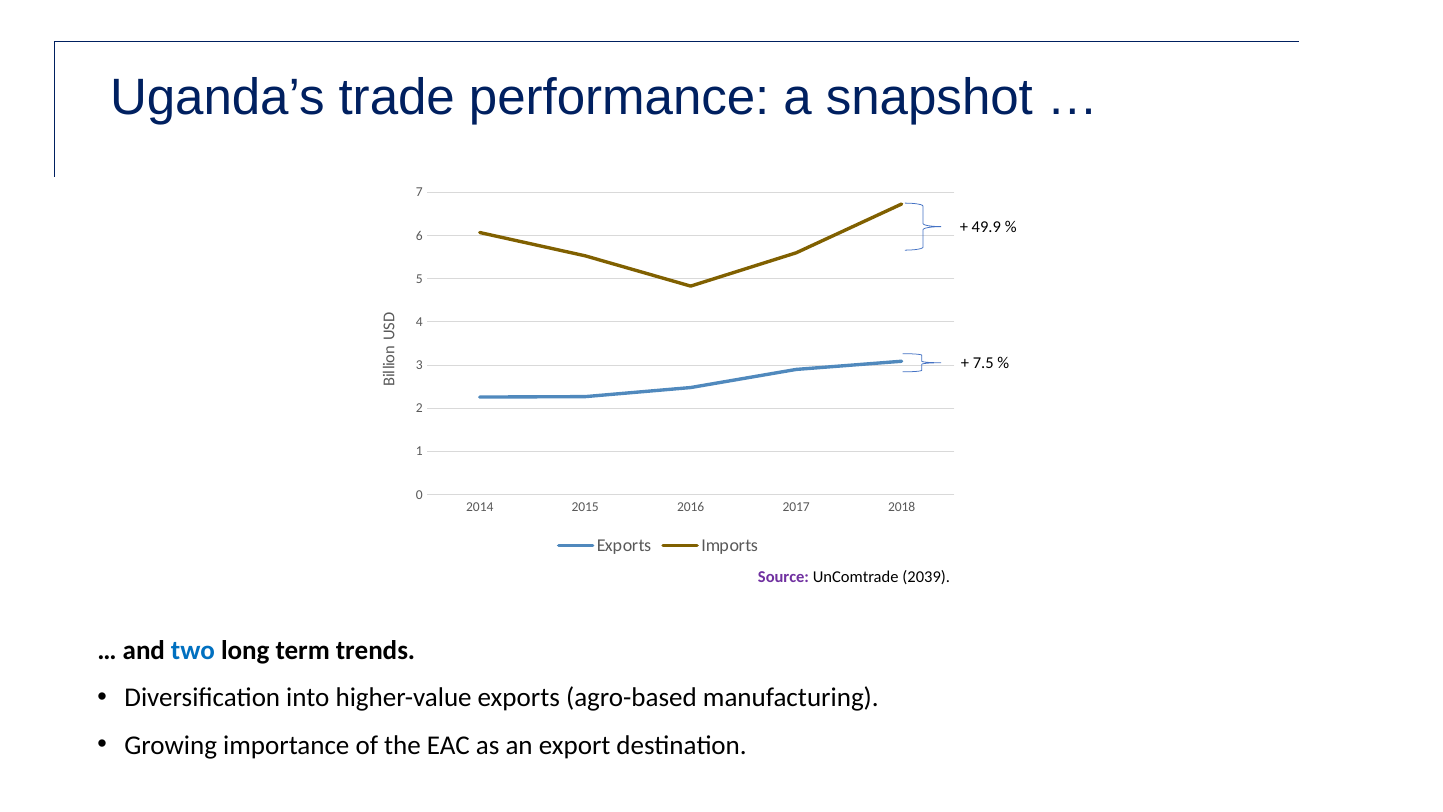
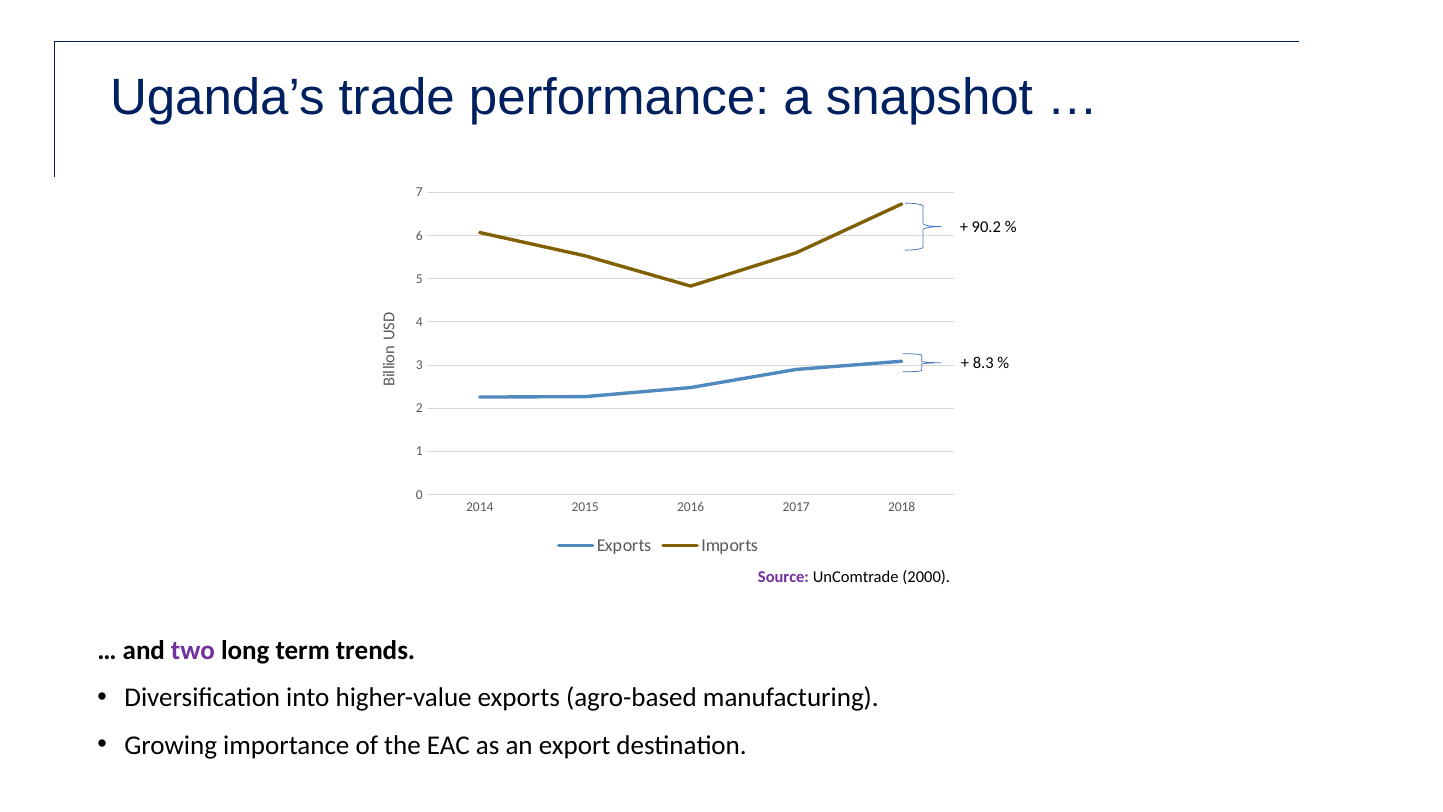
49.9: 49.9 -> 90.2
7.5: 7.5 -> 8.3
2039: 2039 -> 2000
two colour: blue -> purple
